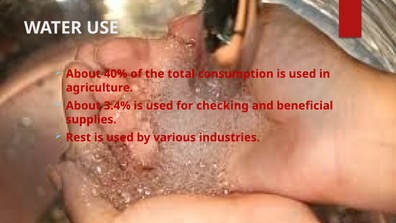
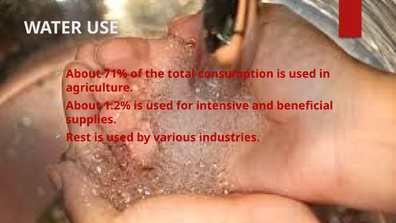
40%: 40% -> 71%
3.4%: 3.4% -> 1.2%
checking: checking -> intensive
